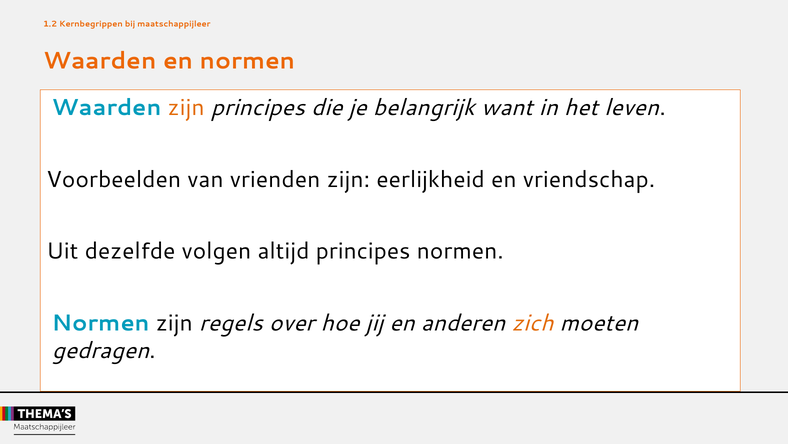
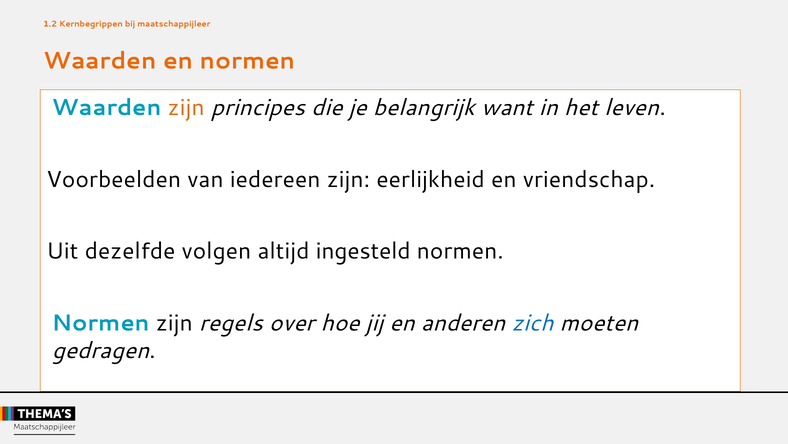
vrienden: vrienden -> iedereen
altijd principes: principes -> ingesteld
zich colour: orange -> blue
